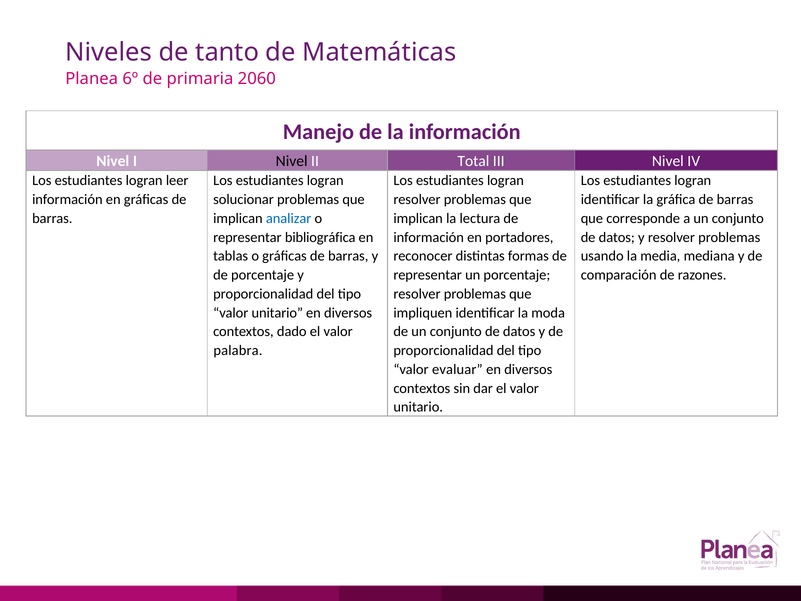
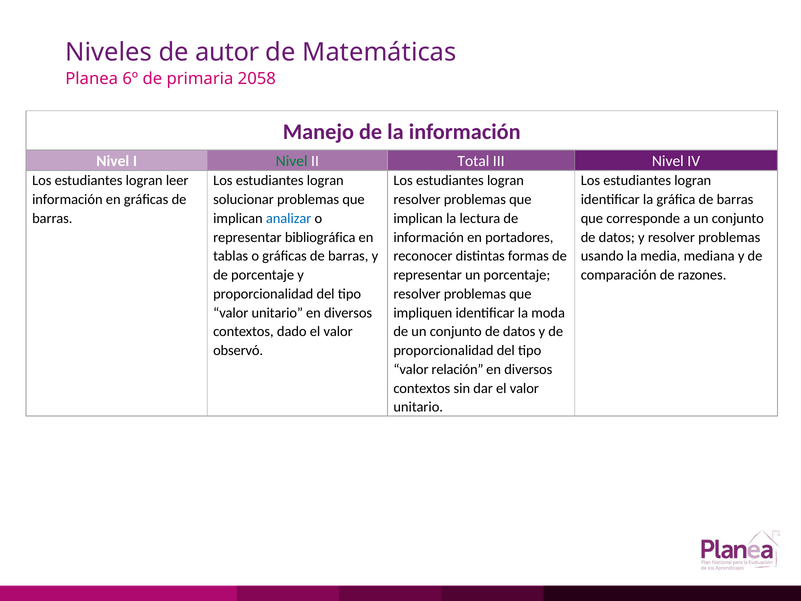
tanto: tanto -> autor
2060: 2060 -> 2058
Nivel at (292, 161) colour: black -> green
palabra: palabra -> observó
evaluar: evaluar -> relación
